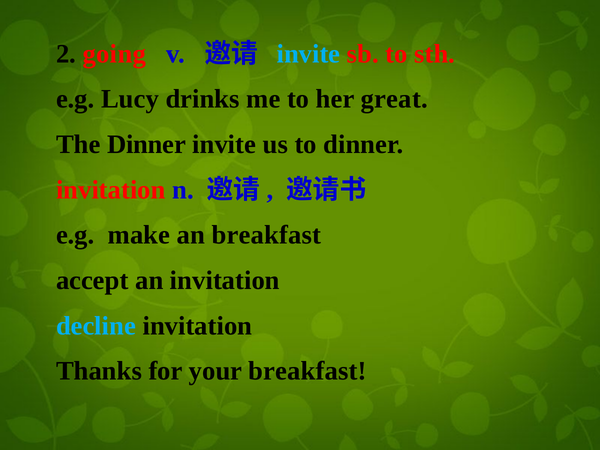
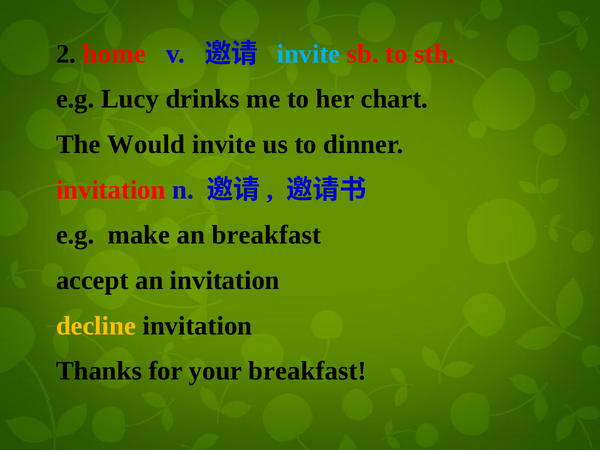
going: going -> home
great: great -> chart
The Dinner: Dinner -> Would
decline colour: light blue -> yellow
